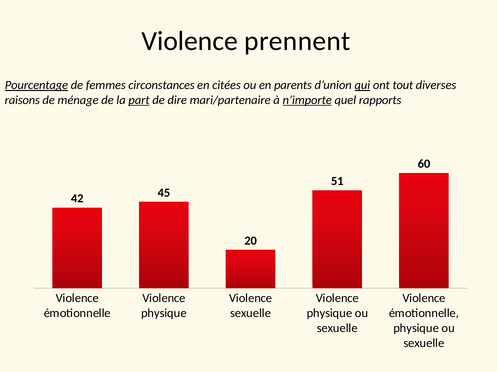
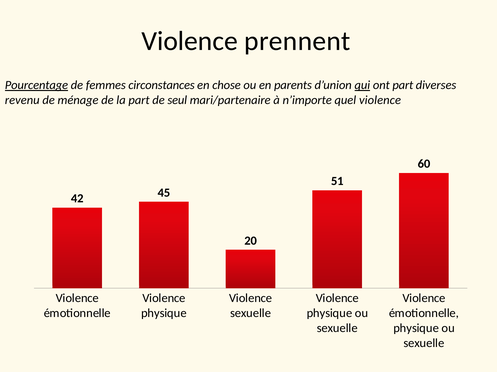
citées: citées -> chose
ont tout: tout -> part
raisons: raisons -> revenu
part at (139, 100) underline: present -> none
dire: dire -> seul
n’importe underline: present -> none
quel rapports: rapports -> violence
